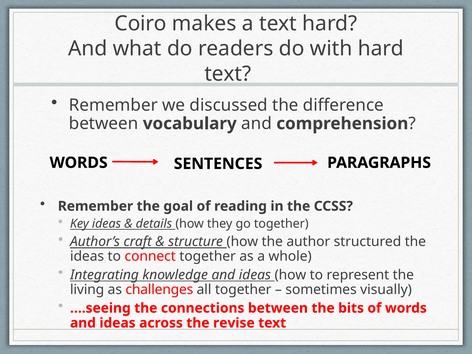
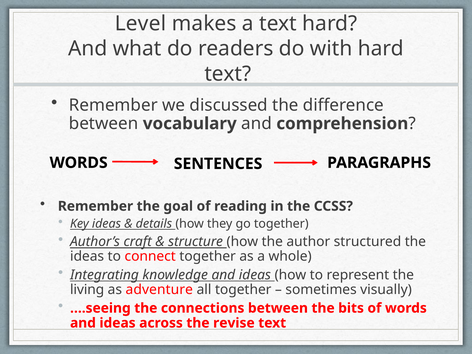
Coiro: Coiro -> Level
challenges: challenges -> adventure
